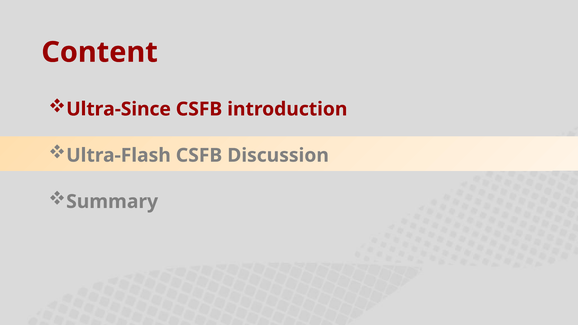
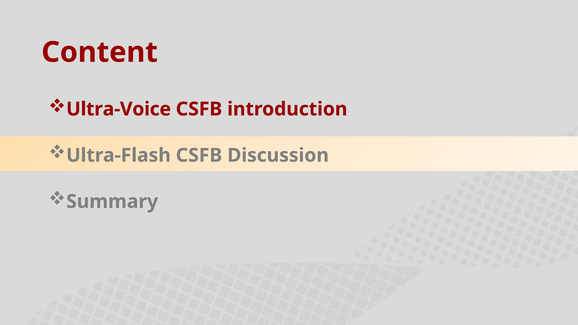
Ultra-Since: Ultra-Since -> Ultra-Voice
